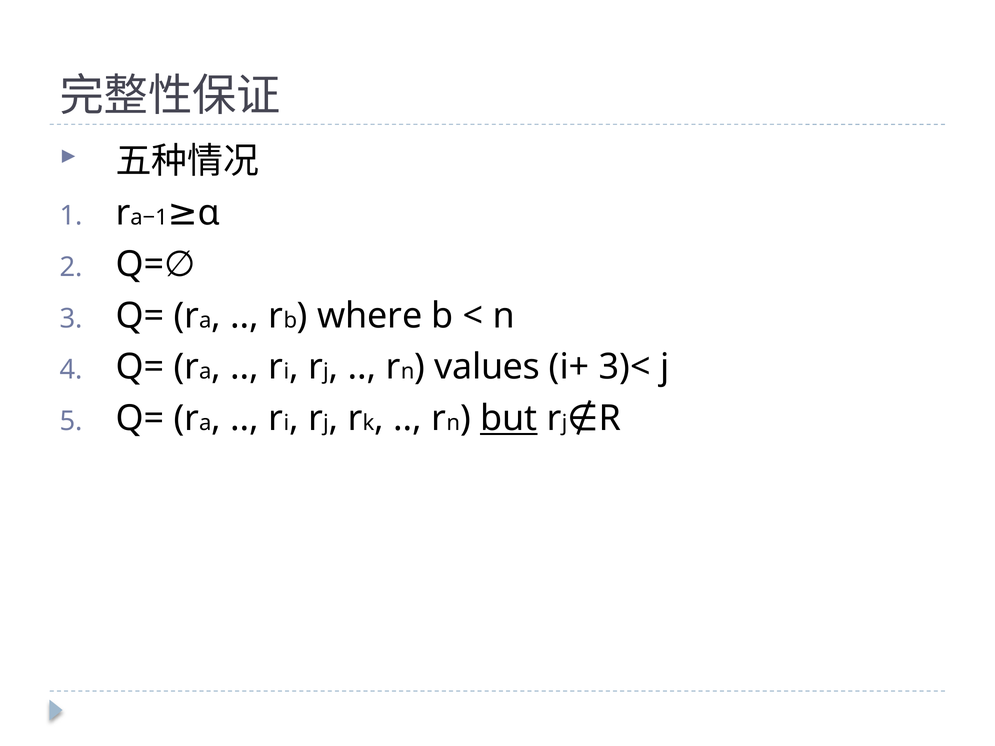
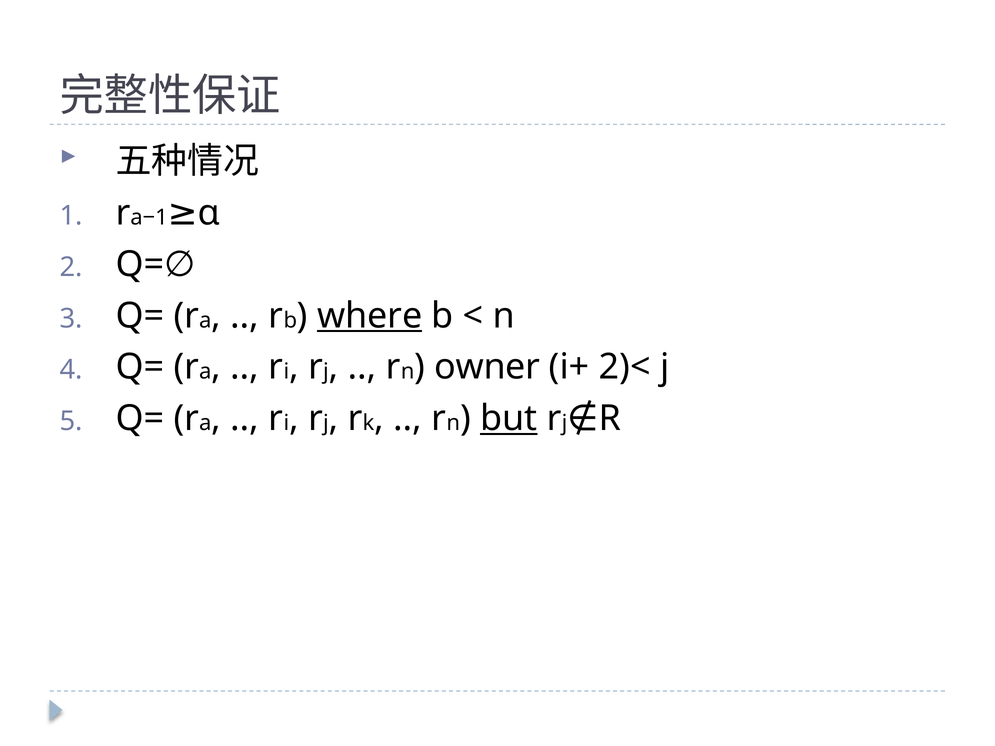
where underline: none -> present
values: values -> owner
3)<: 3)< -> 2)<
